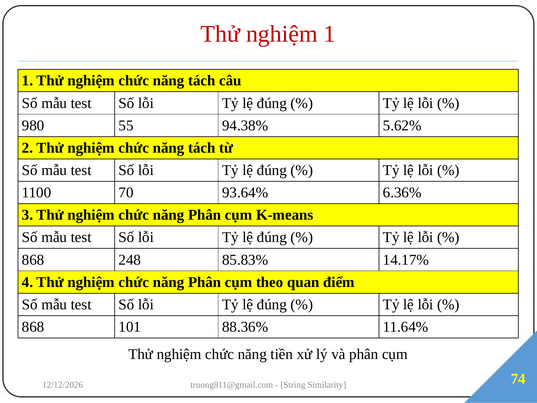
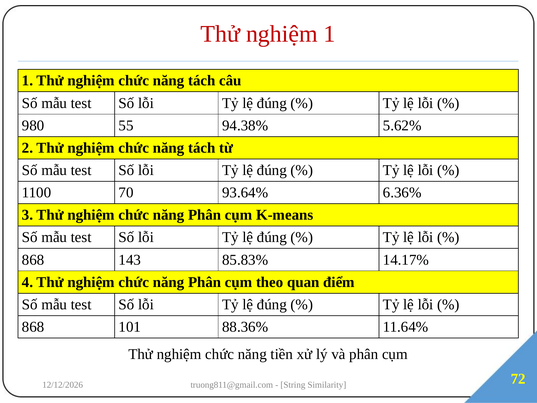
248: 248 -> 143
74: 74 -> 72
